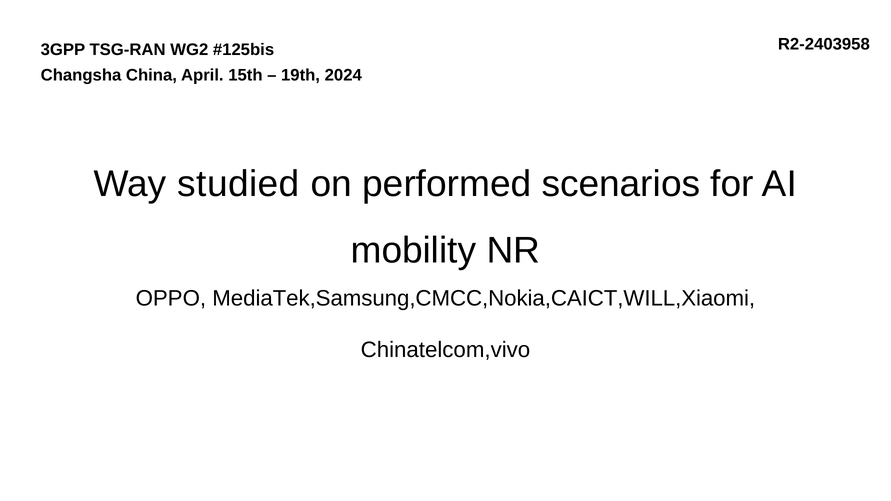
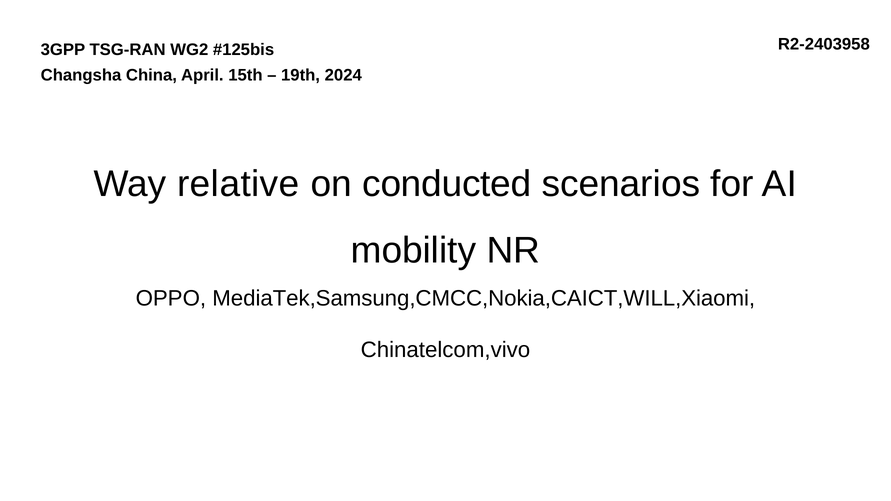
studied: studied -> relative
performed: performed -> conducted
